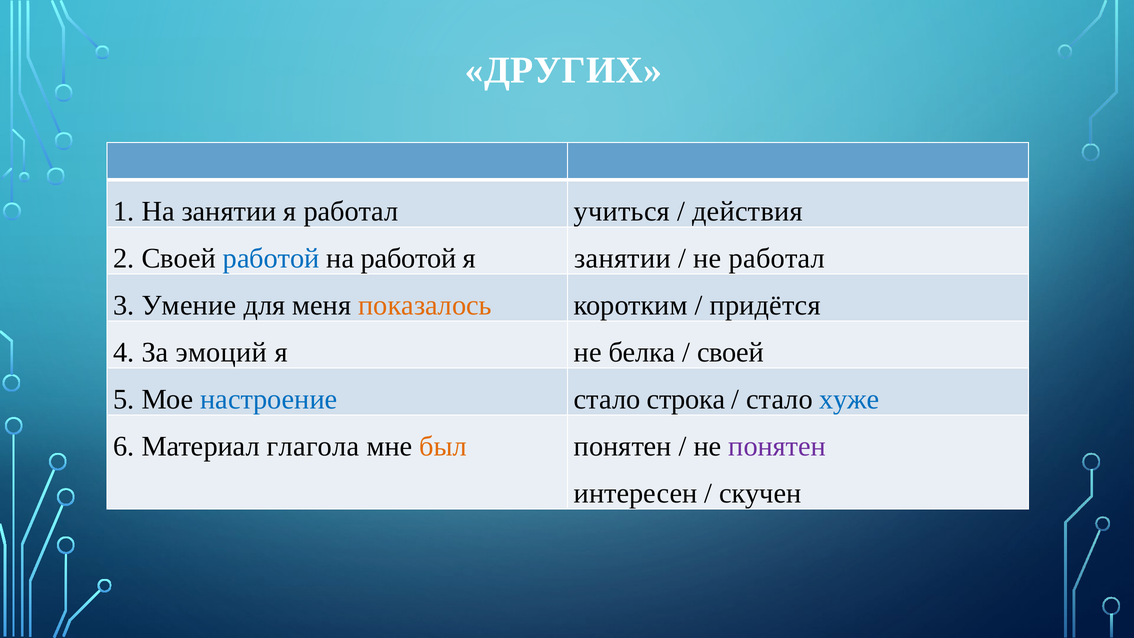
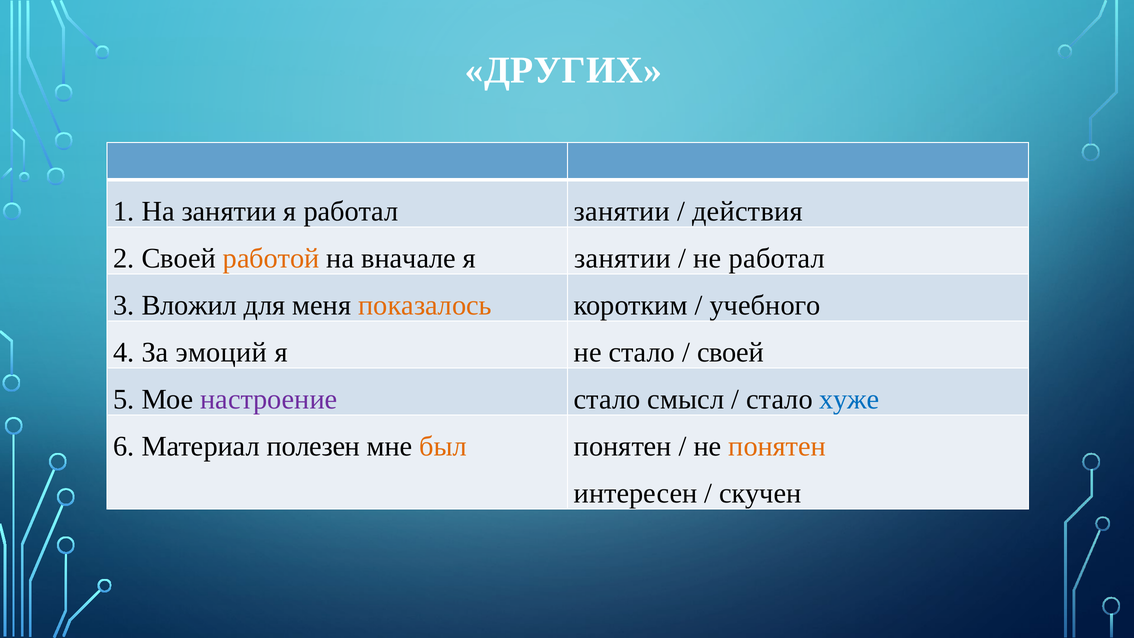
работал учиться: учиться -> занятии
работой at (271, 258) colour: blue -> orange
на работой: работой -> вначале
Умение: Умение -> Вложил
придётся: придётся -> учебного
не белка: белка -> стало
настроение colour: blue -> purple
строка: строка -> смысл
глагола: глагола -> полезен
понятен at (777, 446) colour: purple -> orange
